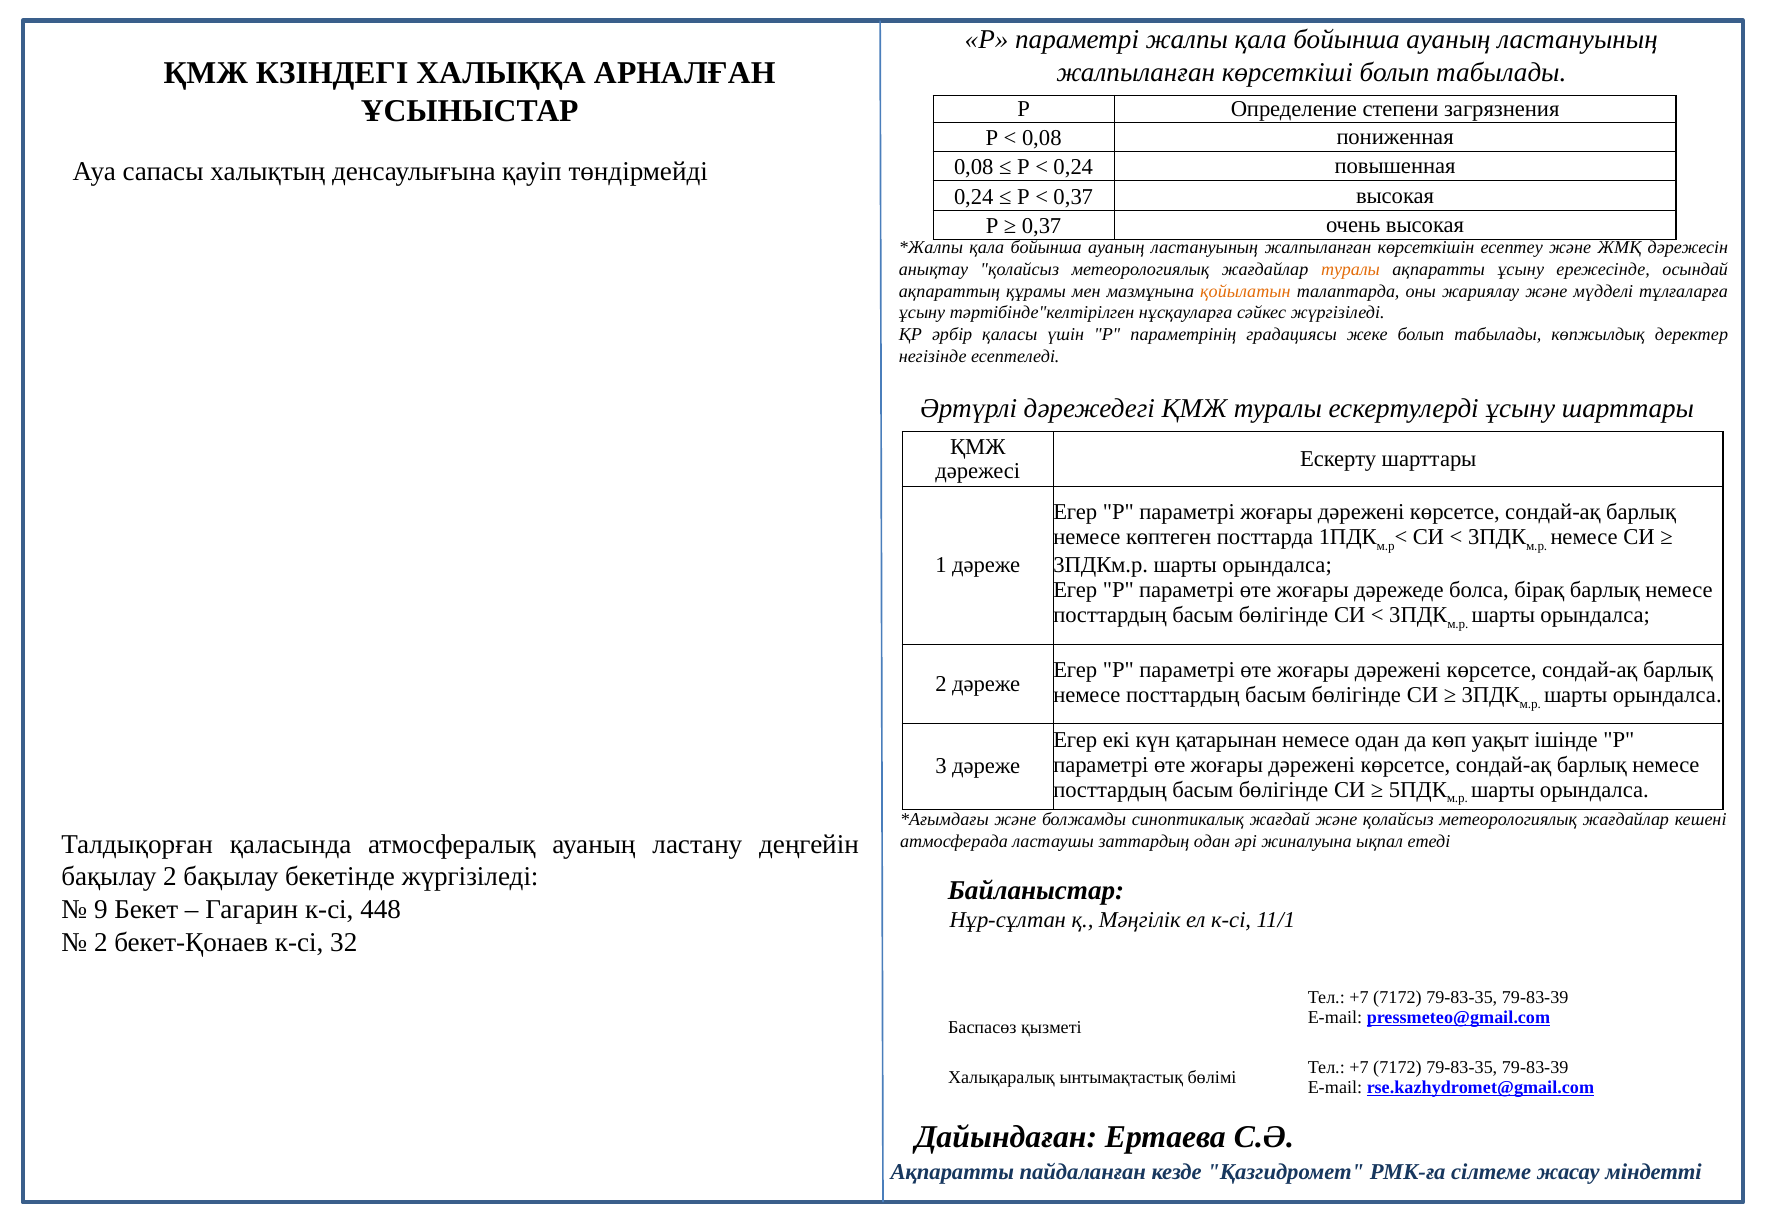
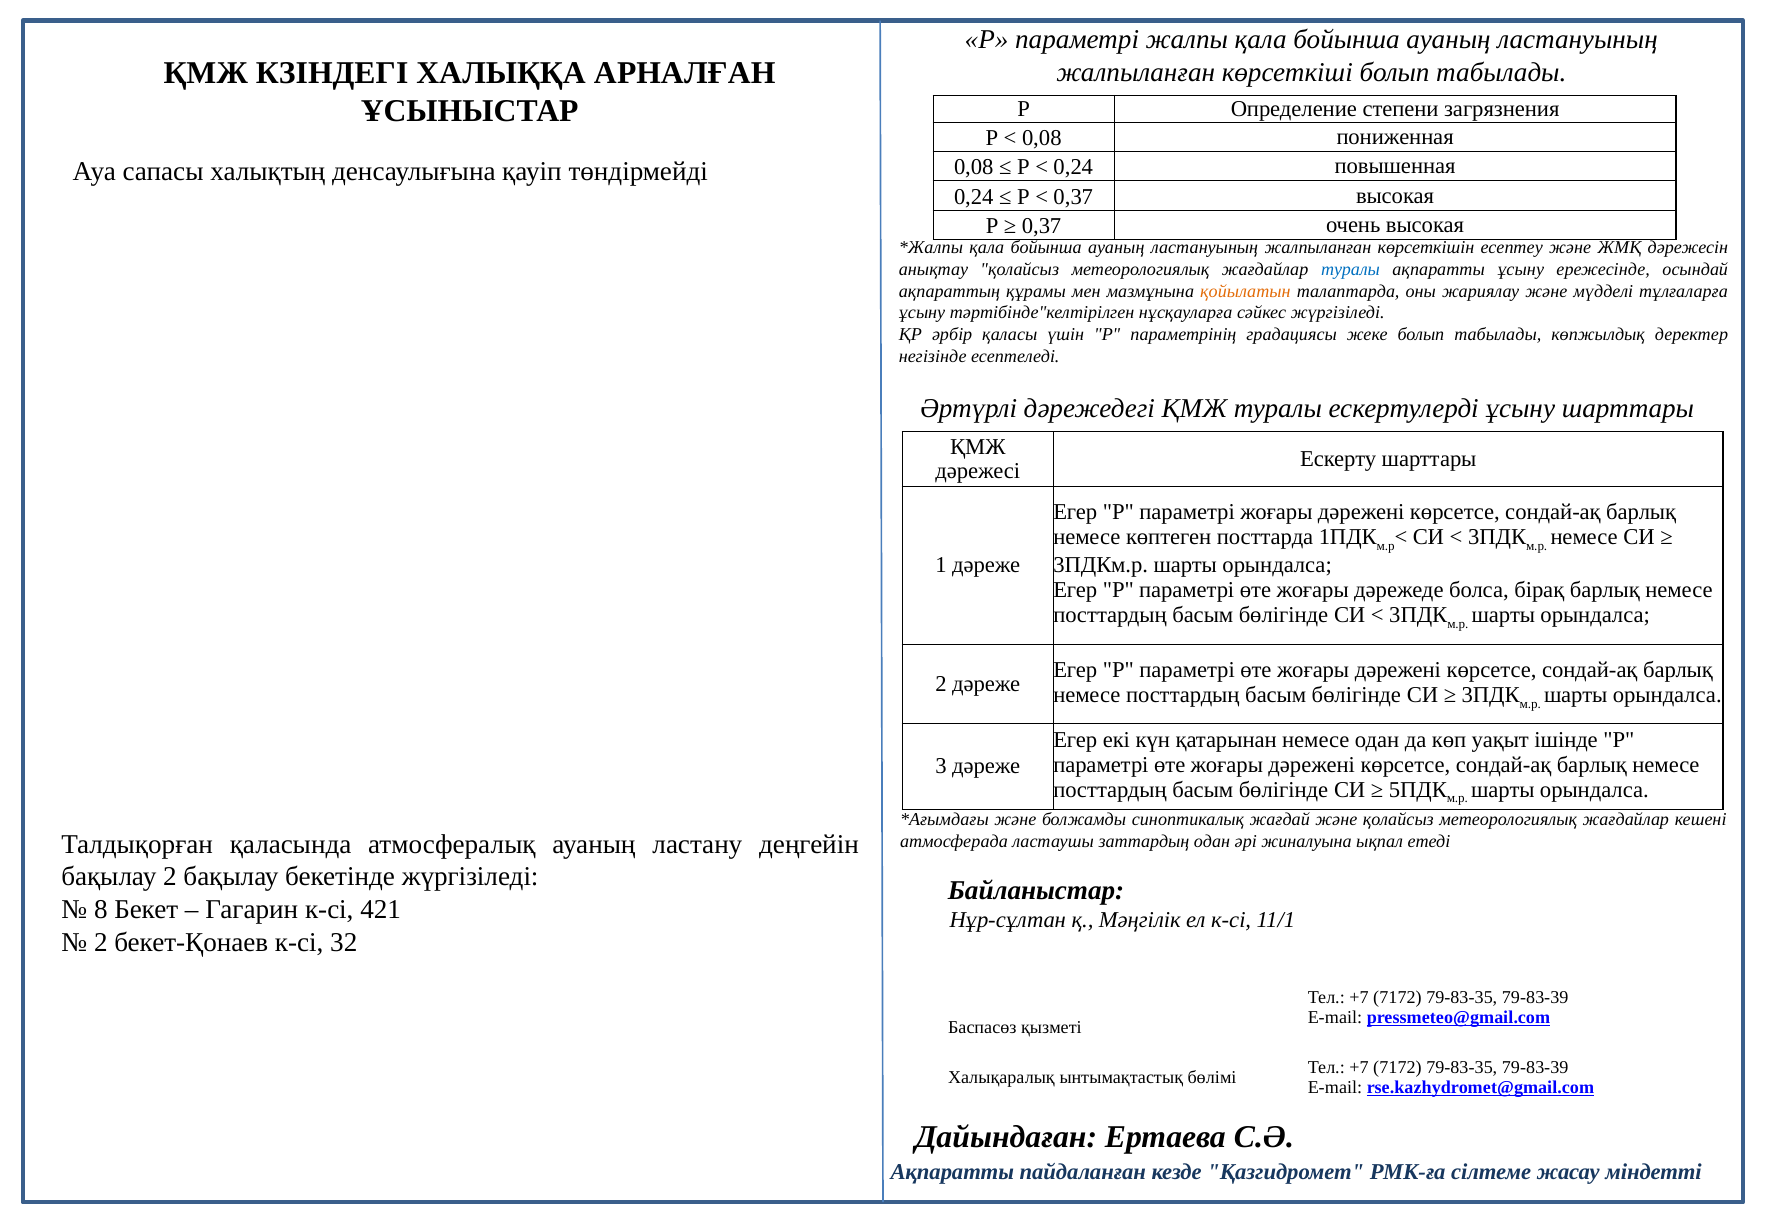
туралы at (1351, 269) colour: orange -> blue
9: 9 -> 8
448: 448 -> 421
